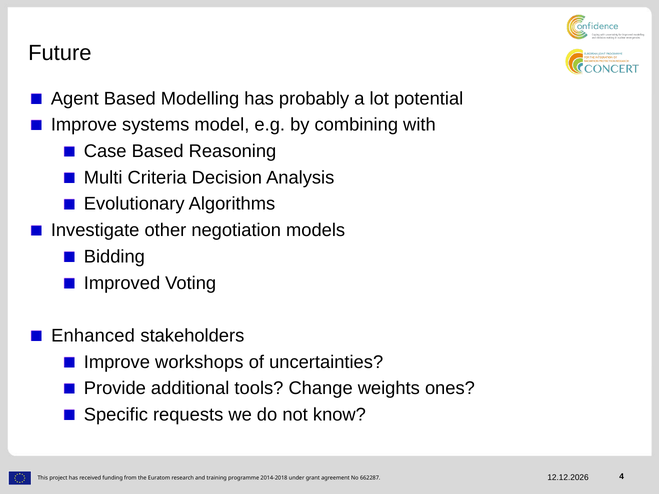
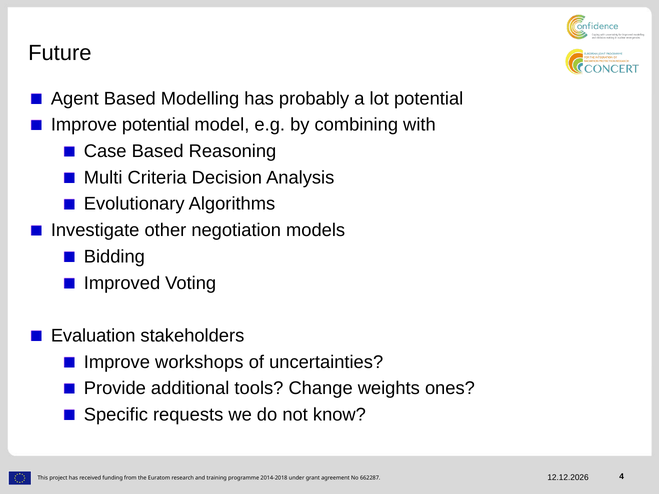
Improve systems: systems -> potential
Enhanced: Enhanced -> Evaluation
